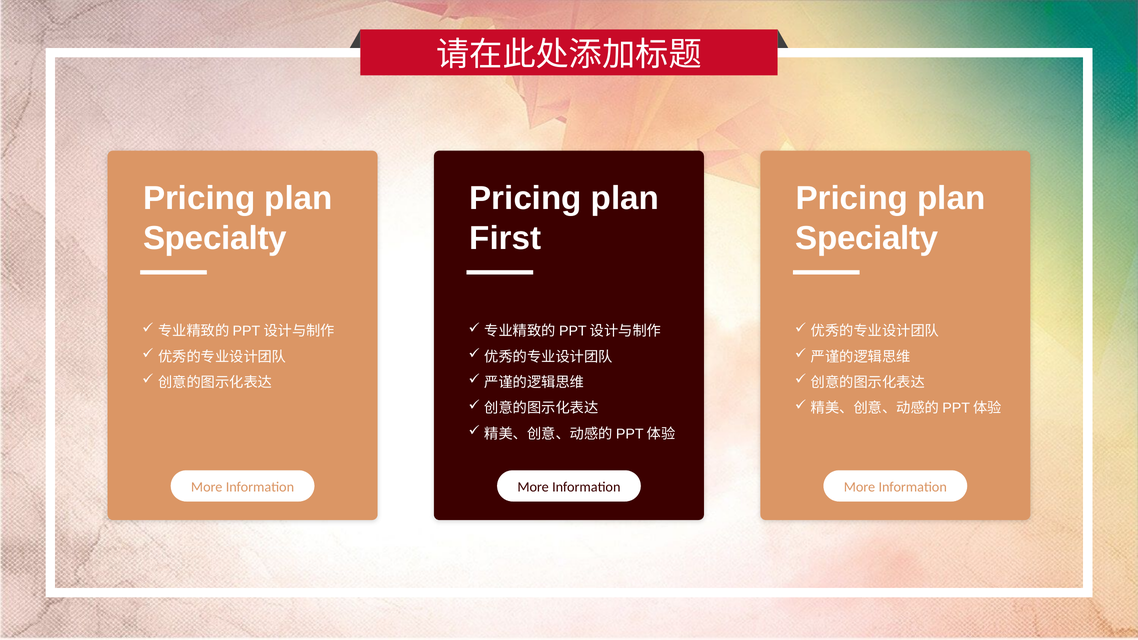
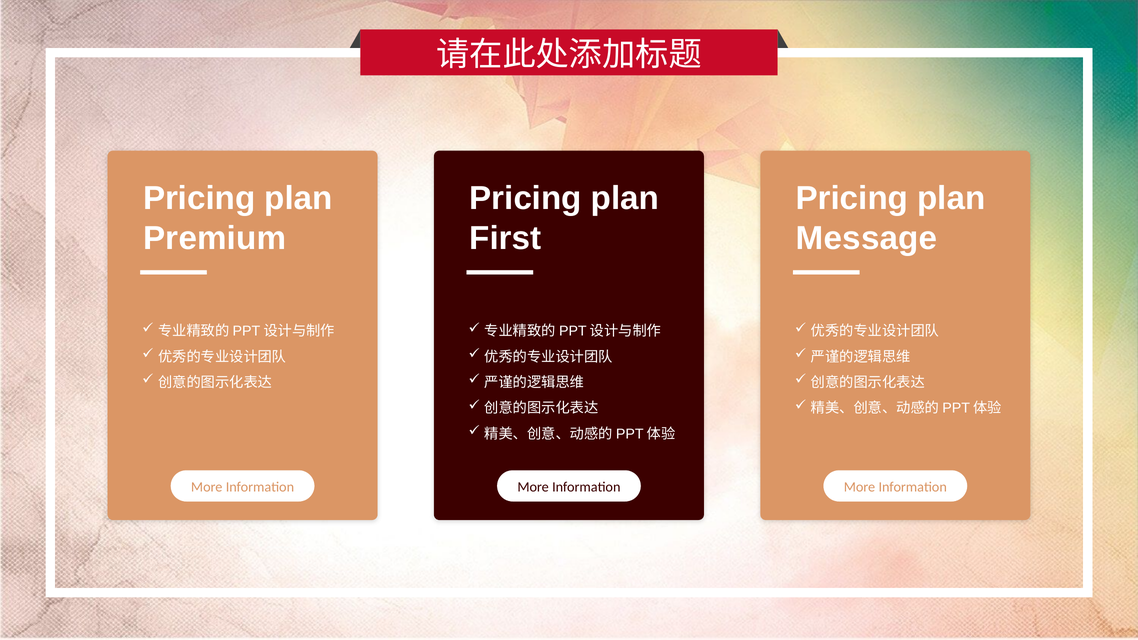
Specialty at (215, 238): Specialty -> Premium
Specialty at (867, 238): Specialty -> Message
